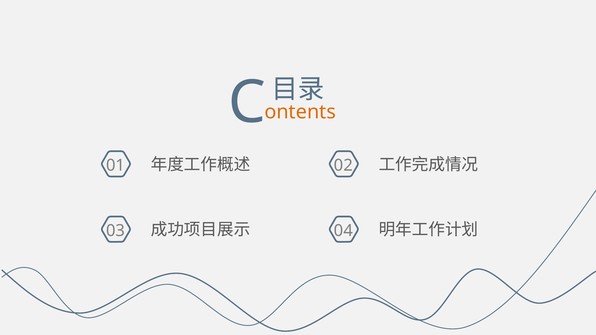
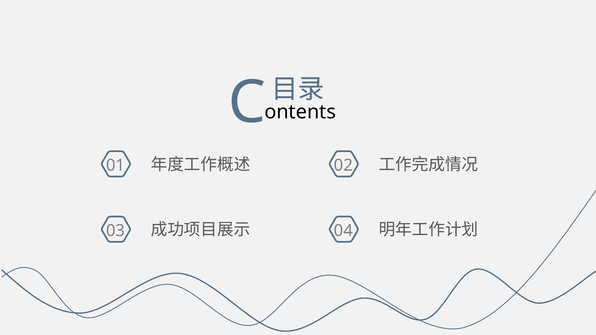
ontents colour: orange -> black
